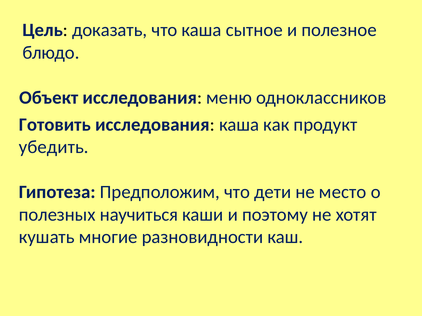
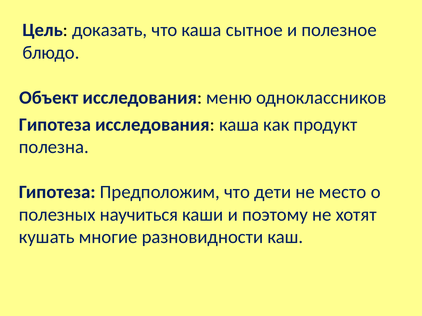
Готовить at (55, 125): Готовить -> Гипотеза
убедить: убедить -> полезна
